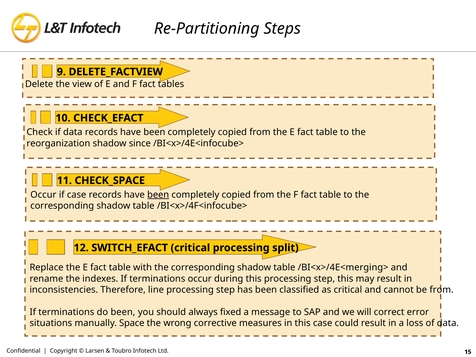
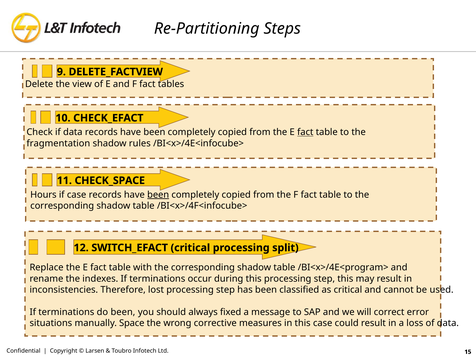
fact at (305, 132) underline: none -> present
reorganization: reorganization -> fragmentation
since: since -> rules
Occur at (43, 195): Occur -> Hours
/BI<x>/4E<merging>: /BI<x>/4E<merging> -> /BI<x>/4E<program>
line: line -> lost
be from: from -> used
